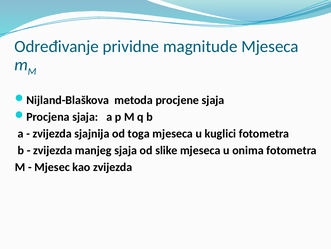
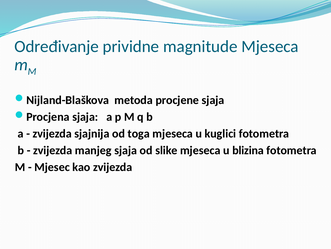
onima: onima -> blizina
